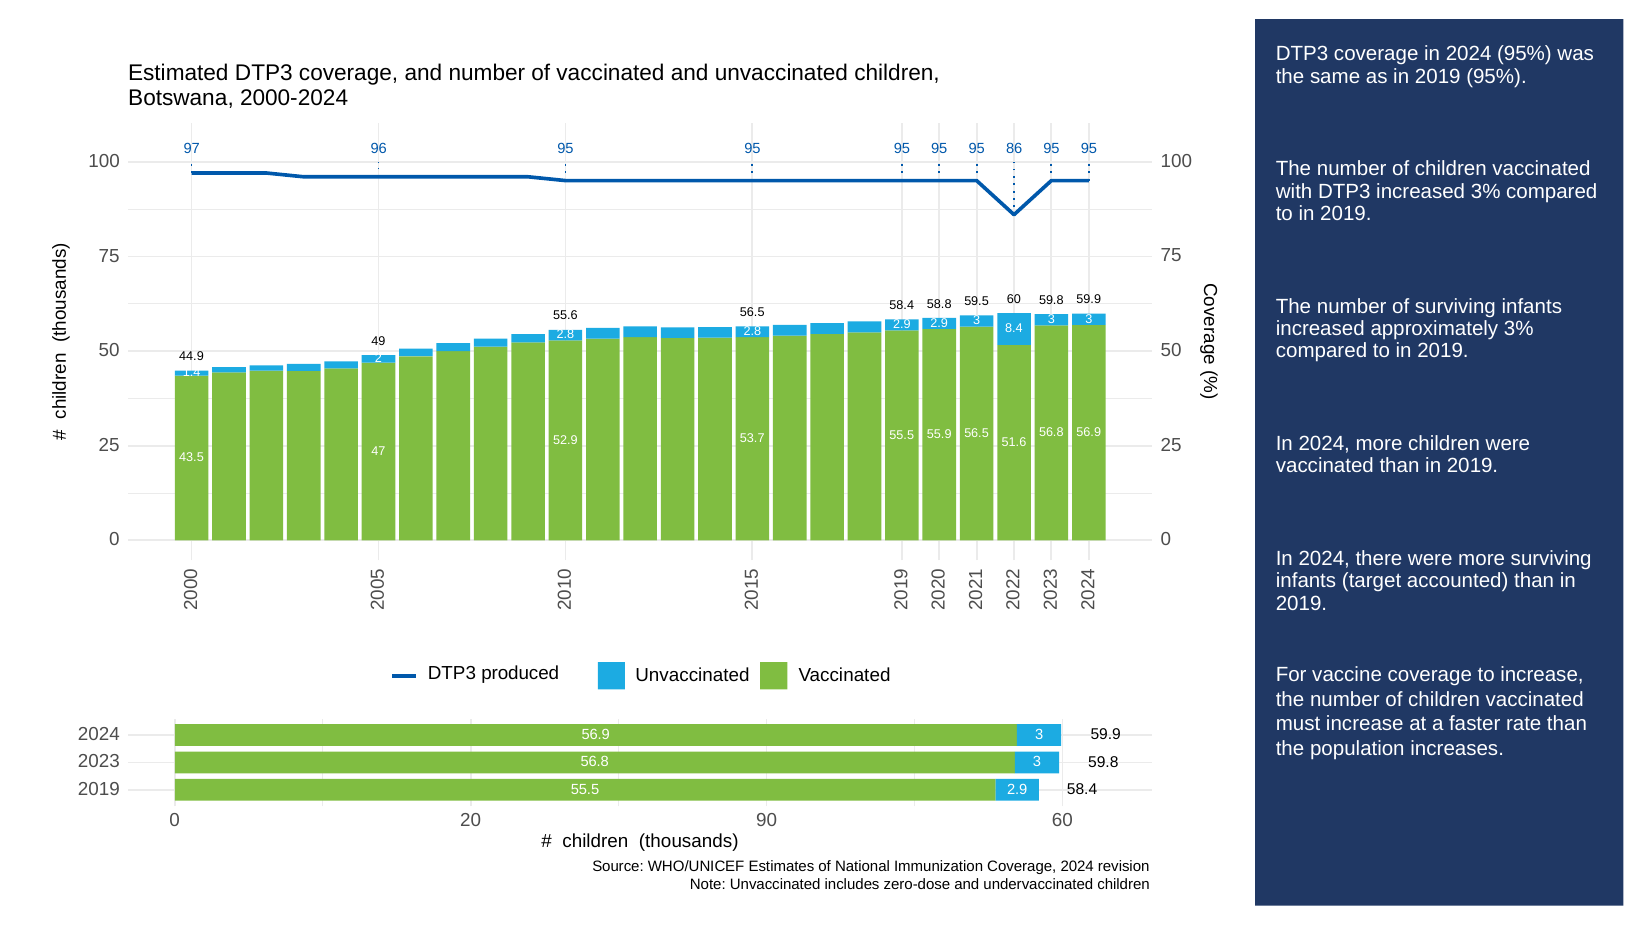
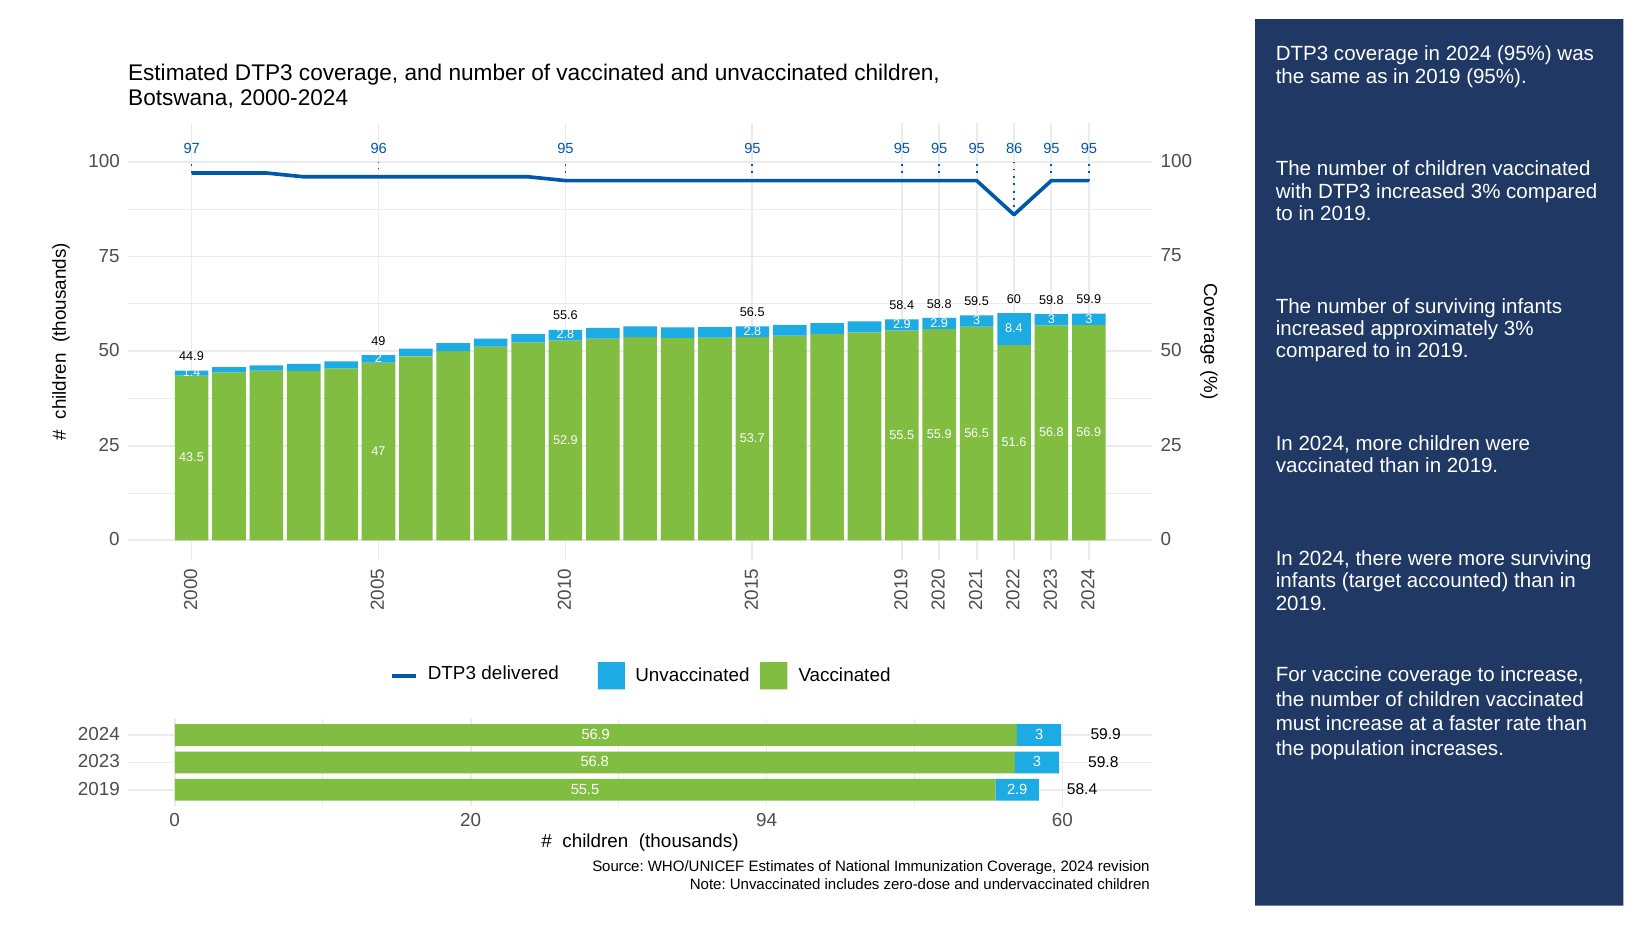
produced: produced -> delivered
90: 90 -> 94
